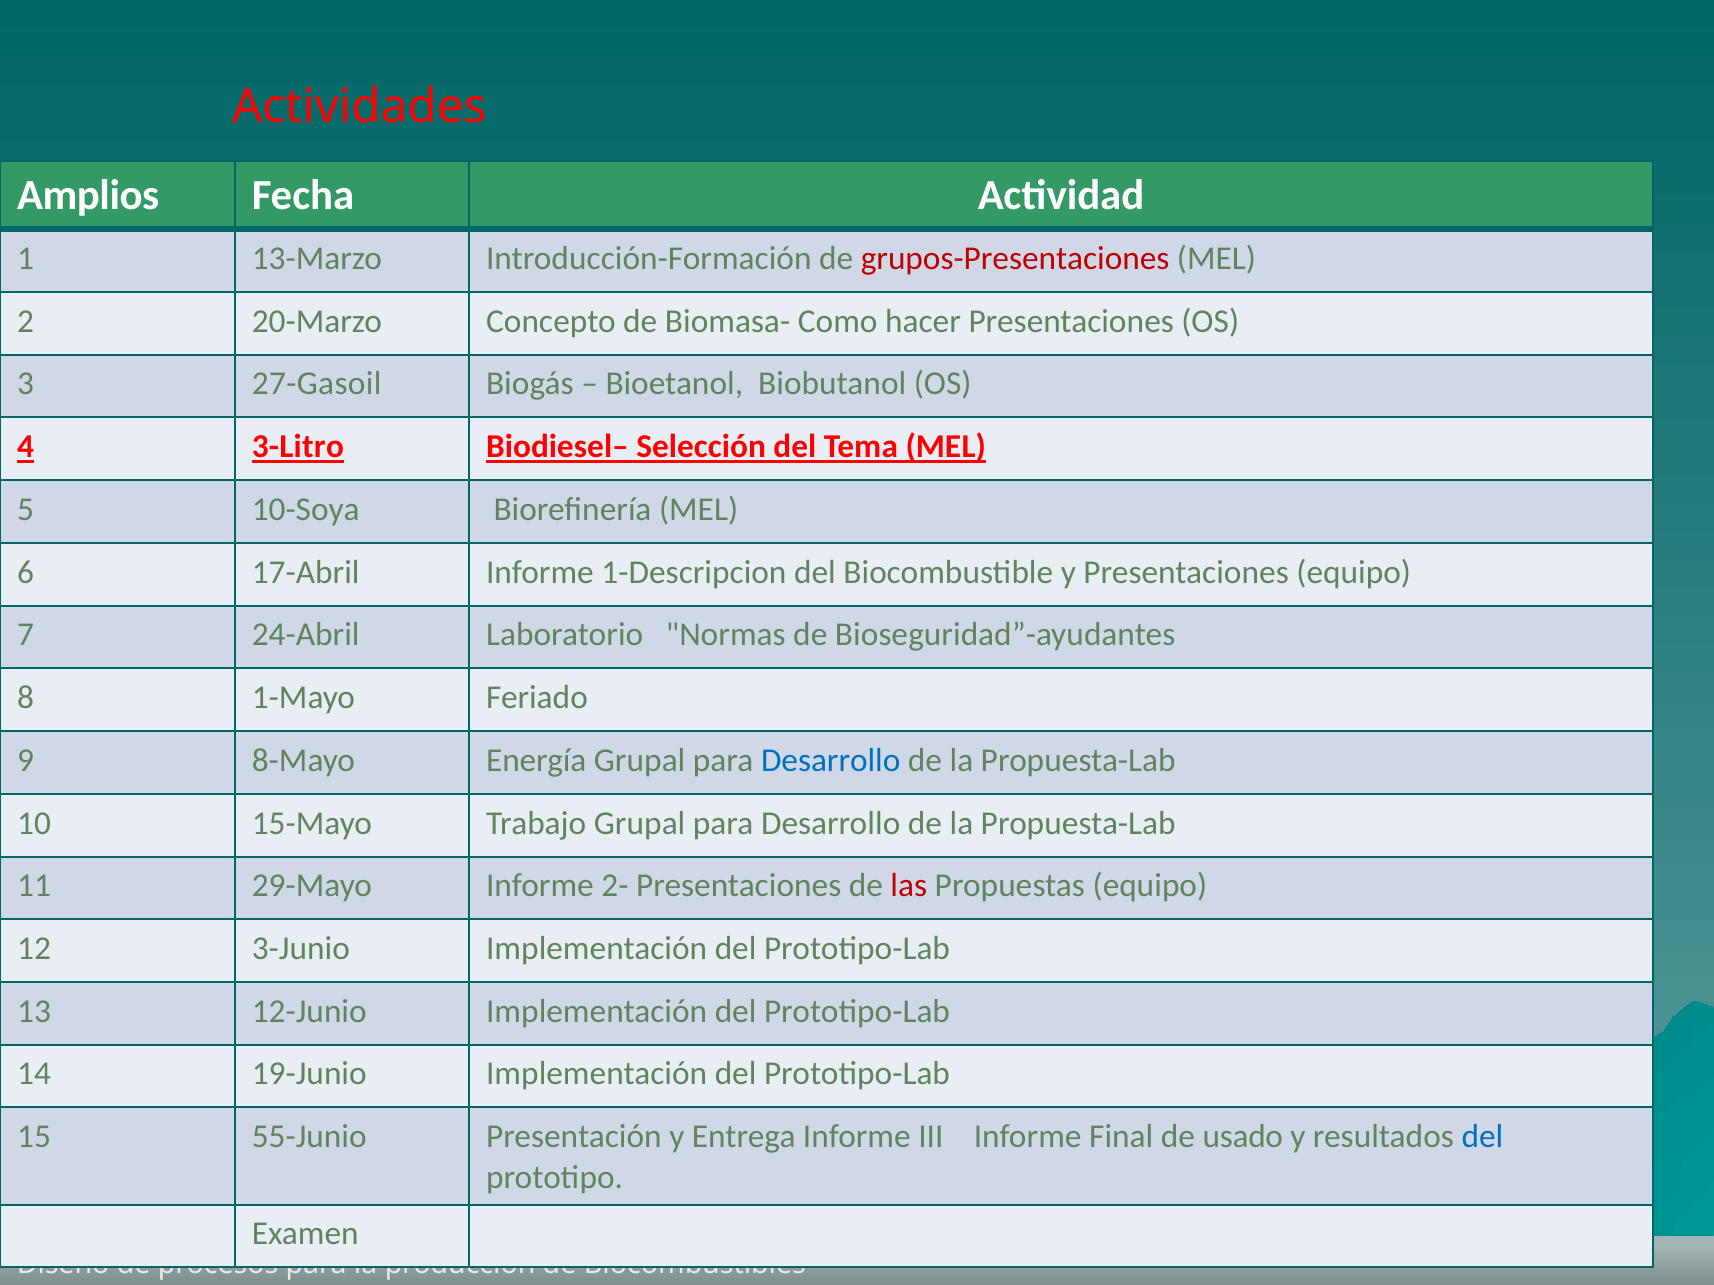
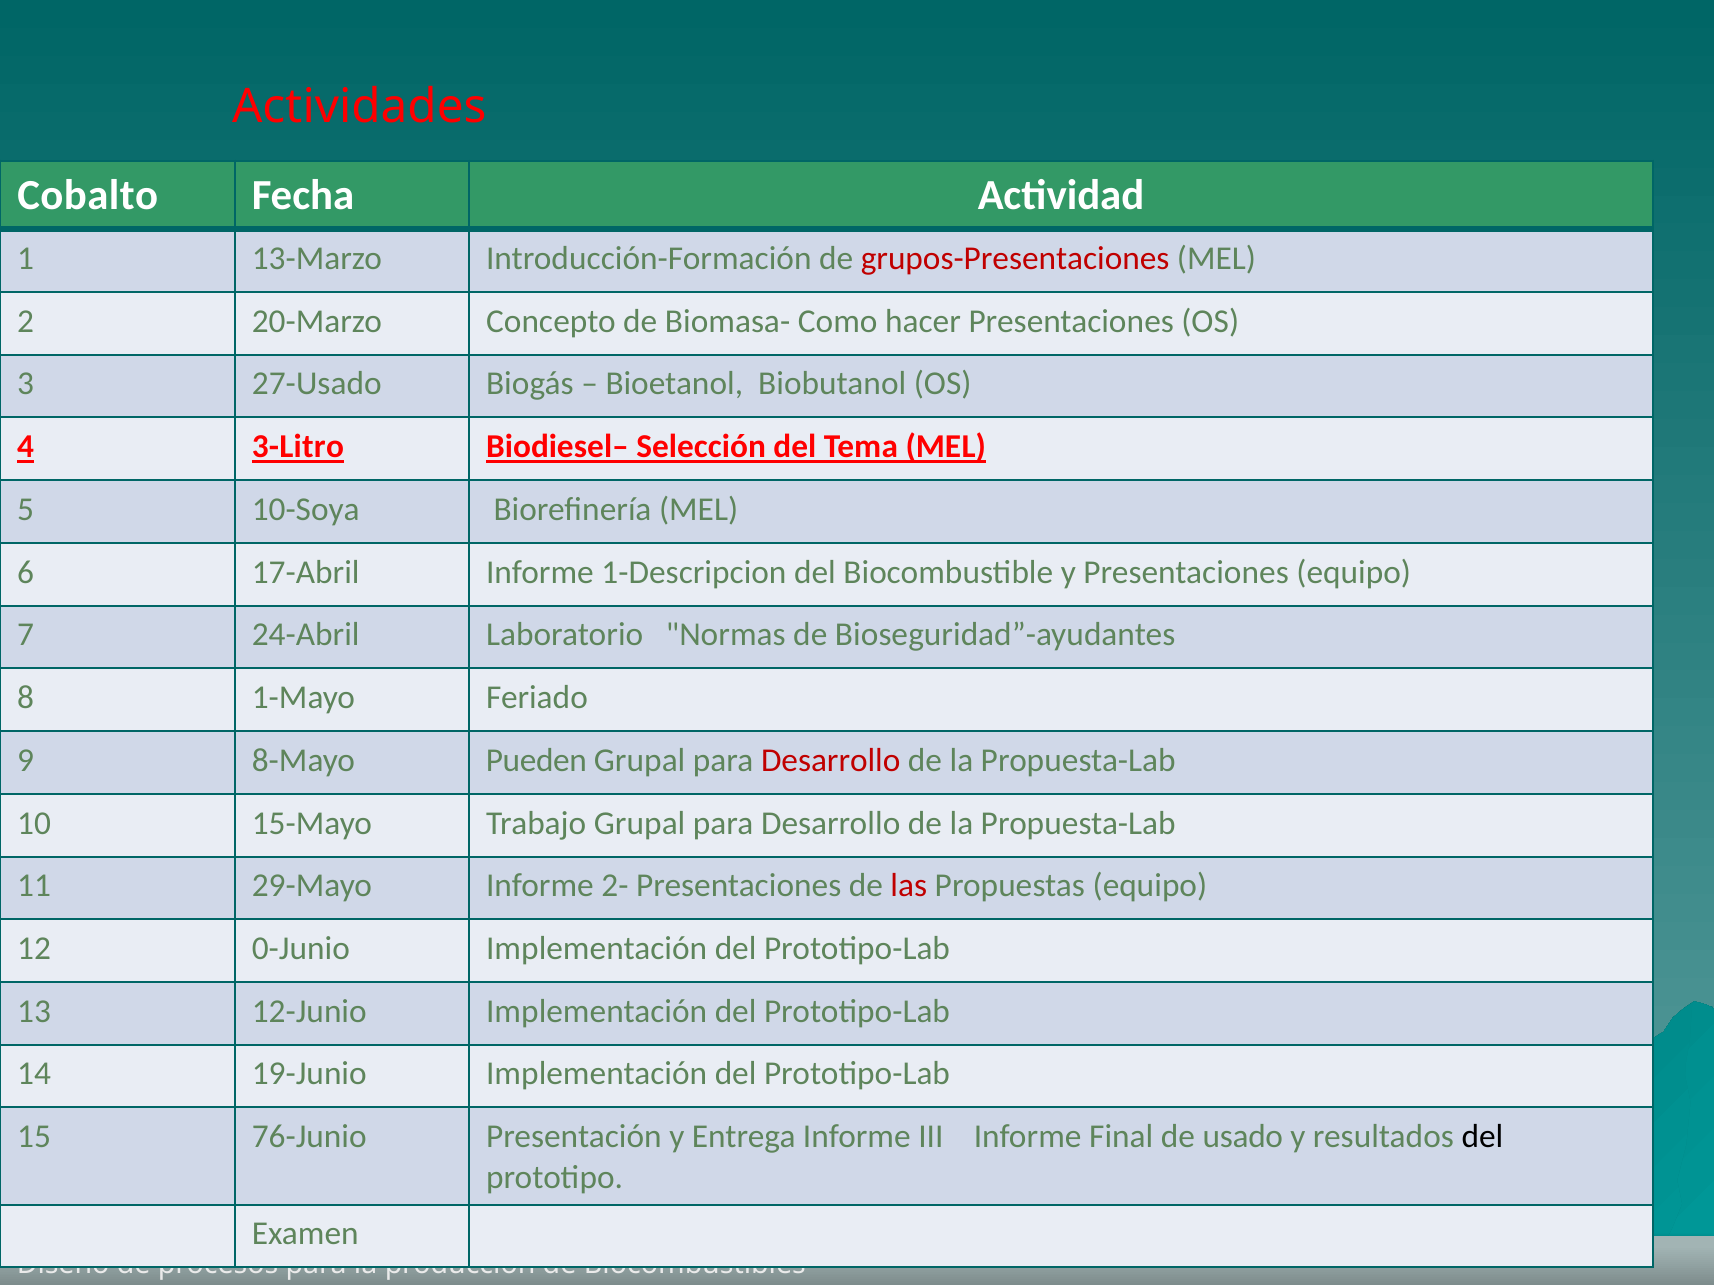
Amplios: Amplios -> Cobalto
27-Gasoil: 27-Gasoil -> 27-Usado
Energía: Energía -> Pueden
Desarrollo at (831, 761) colour: blue -> red
3-Junio: 3-Junio -> 0-Junio
55-Junio: 55-Junio -> 76-Junio
del at (1482, 1137) colour: blue -> black
